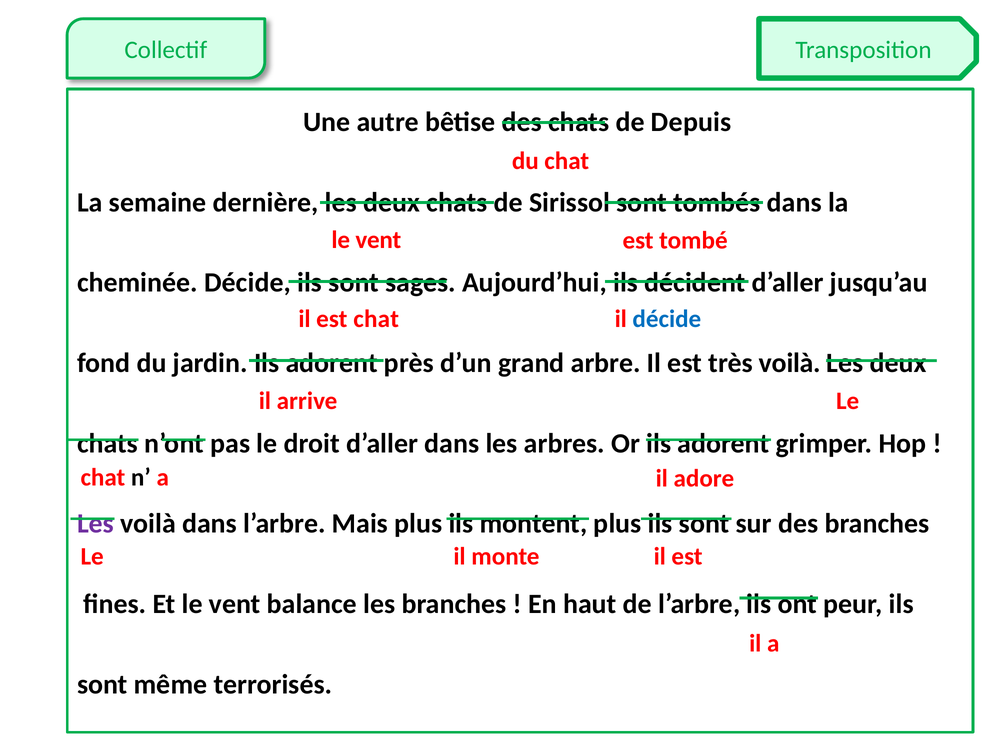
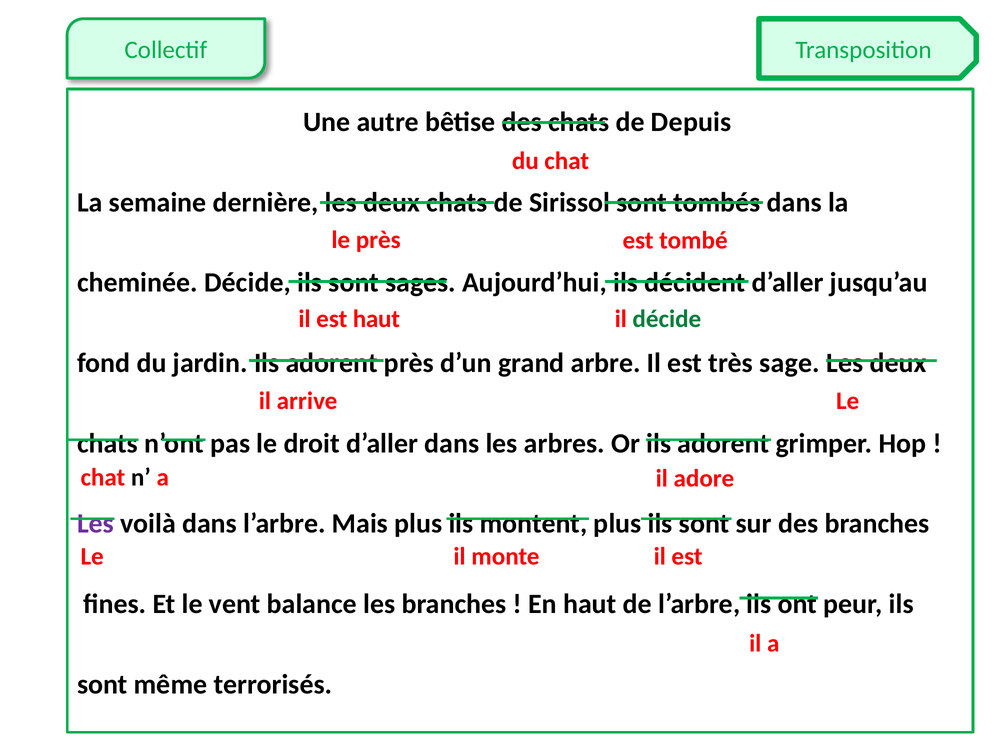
vent at (378, 240): vent -> près
est chat: chat -> haut
décide at (667, 319) colour: blue -> green
très voilà: voilà -> sage
